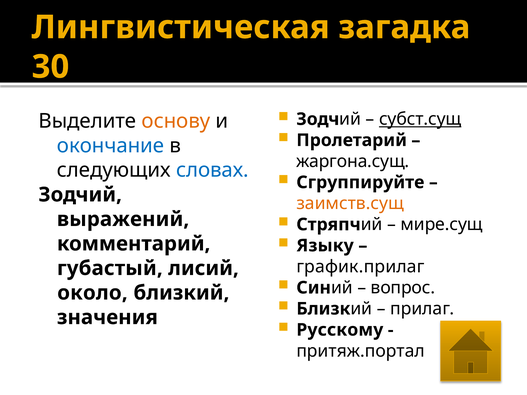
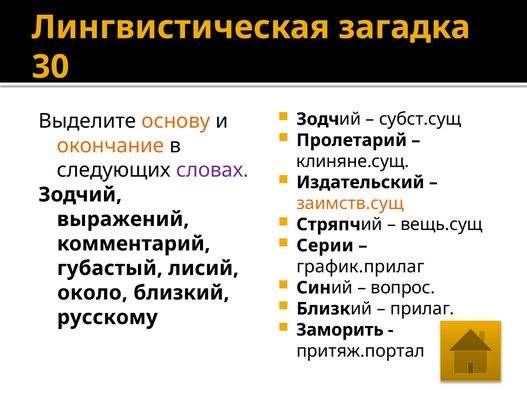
субст.сущ underline: present -> none
окончание colour: blue -> orange
жаргона.сущ: жаргона.сущ -> клиняне.сущ
словах colour: blue -> purple
Сгруппируйте: Сгруппируйте -> Издательский
мире.сущ: мире.сущ -> вещь.сущ
Языку: Языку -> Серии
значения: значения -> русскому
Русскому: Русскому -> Заморить
